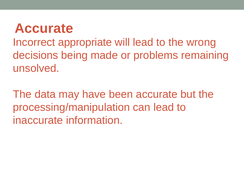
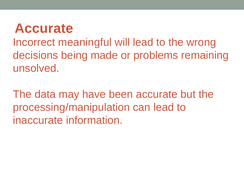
appropriate: appropriate -> meaningful
